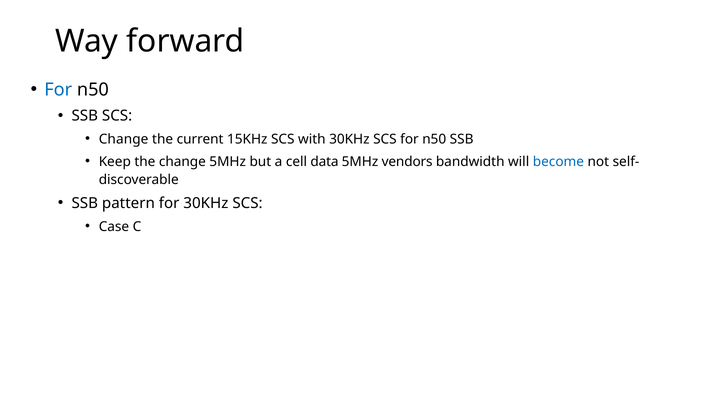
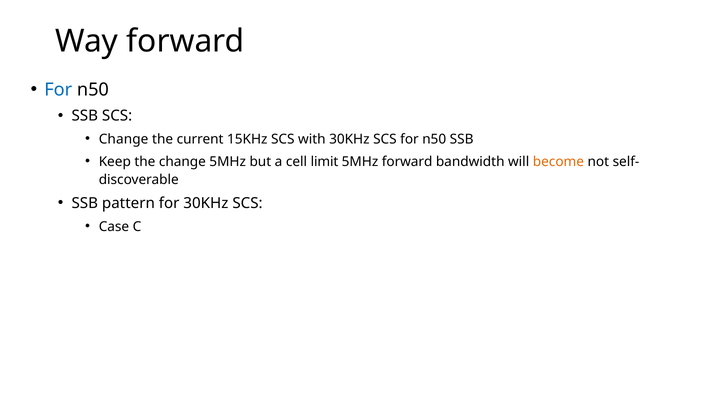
data: data -> limit
5MHz vendors: vendors -> forward
become colour: blue -> orange
